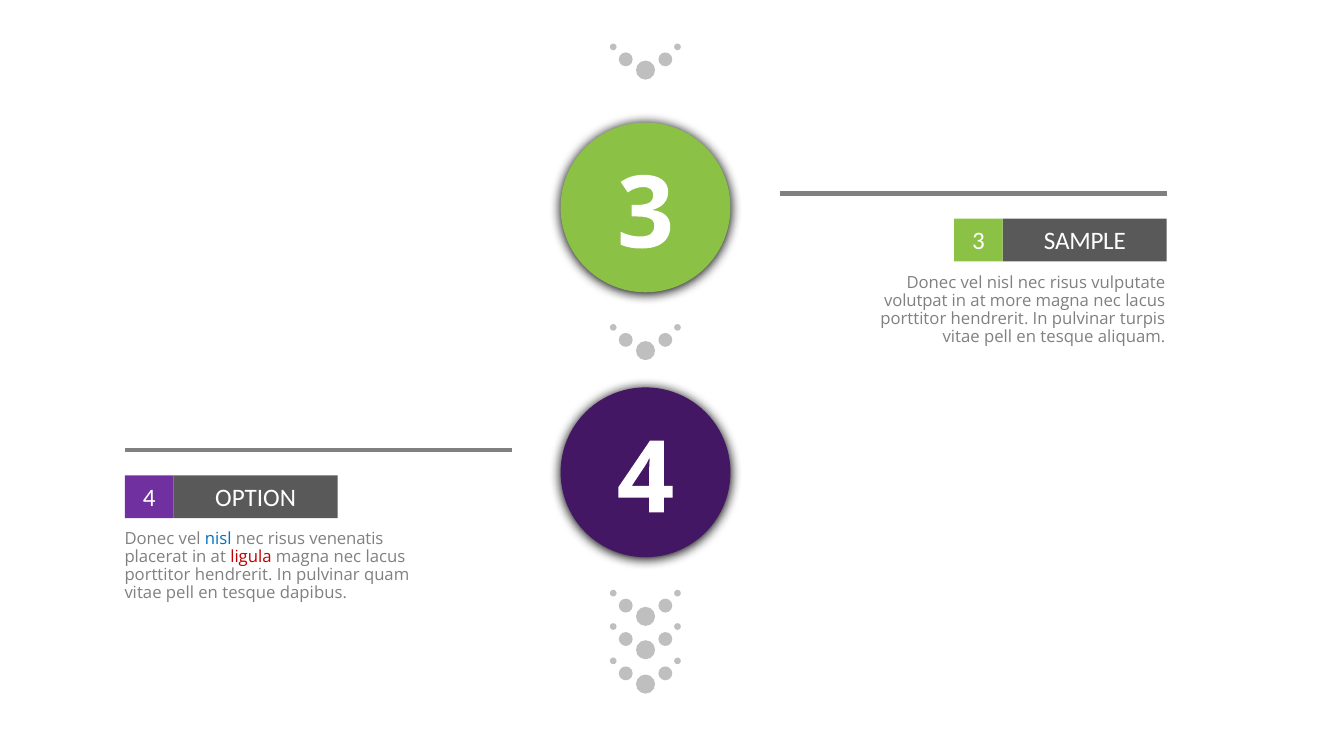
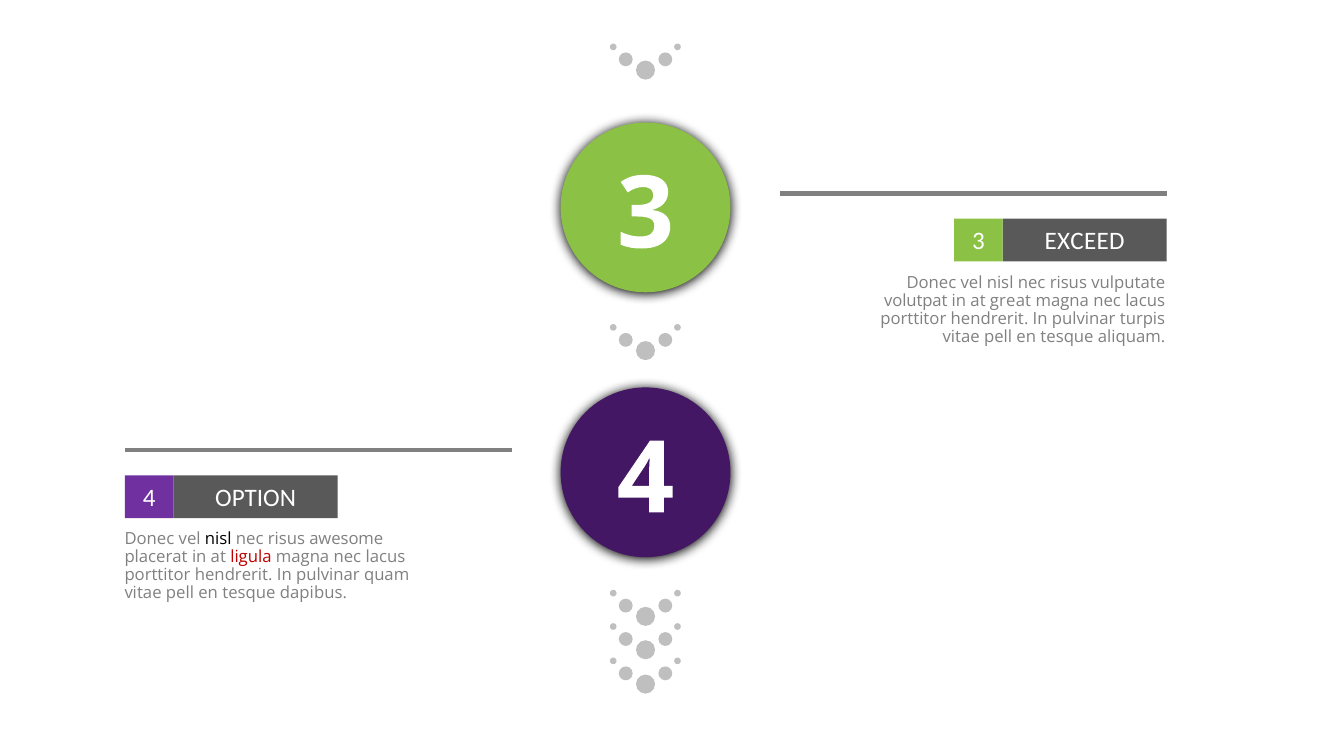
SAMPLE: SAMPLE -> EXCEED
more: more -> great
nisl at (218, 539) colour: blue -> black
venenatis: venenatis -> awesome
